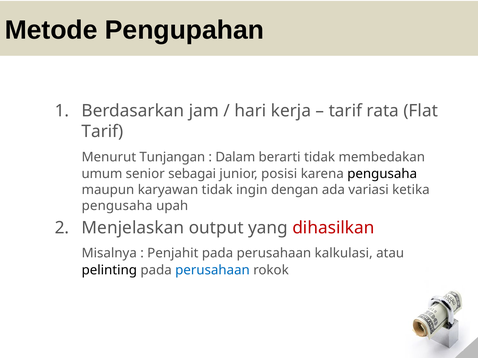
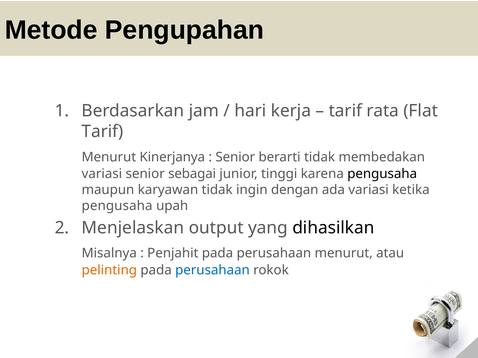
Tunjangan: Tunjangan -> Kinerjanya
Dalam at (235, 157): Dalam -> Senior
umum at (102, 174): umum -> variasi
posisi: posisi -> tinggi
dihasilkan colour: red -> black
perusahaan kalkulasi: kalkulasi -> menurut
pelinting colour: black -> orange
